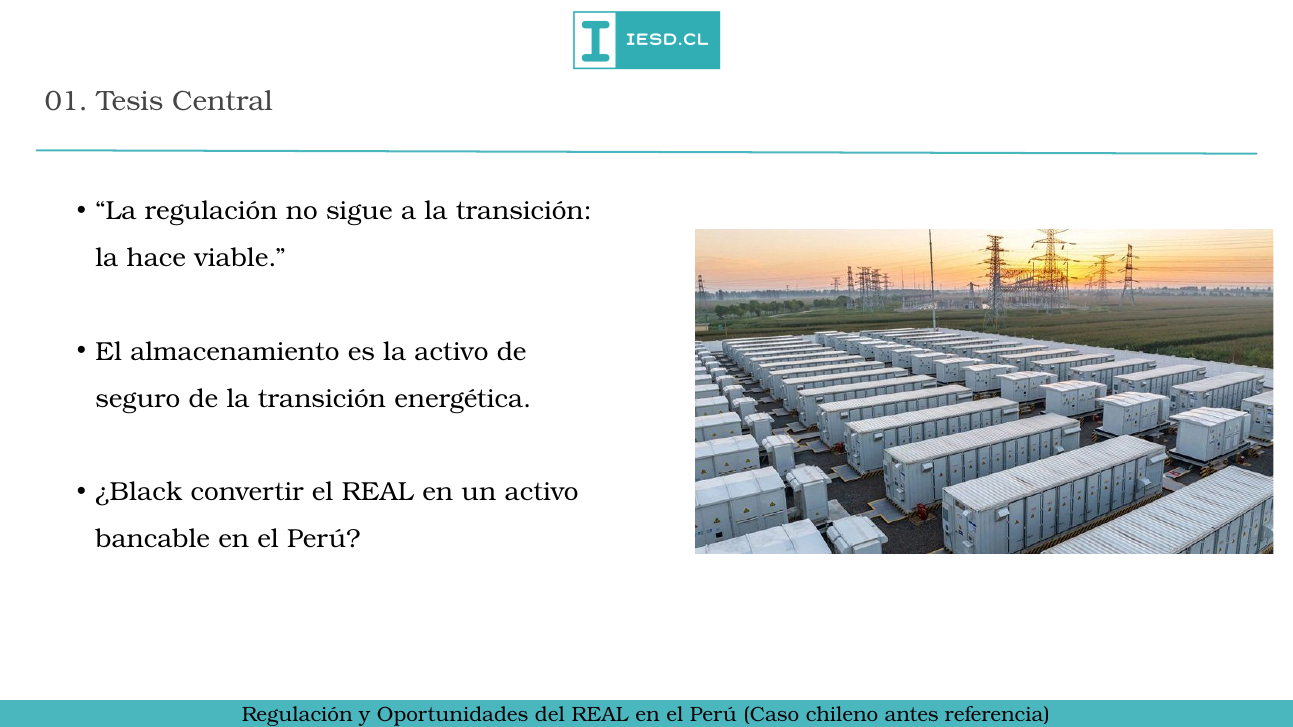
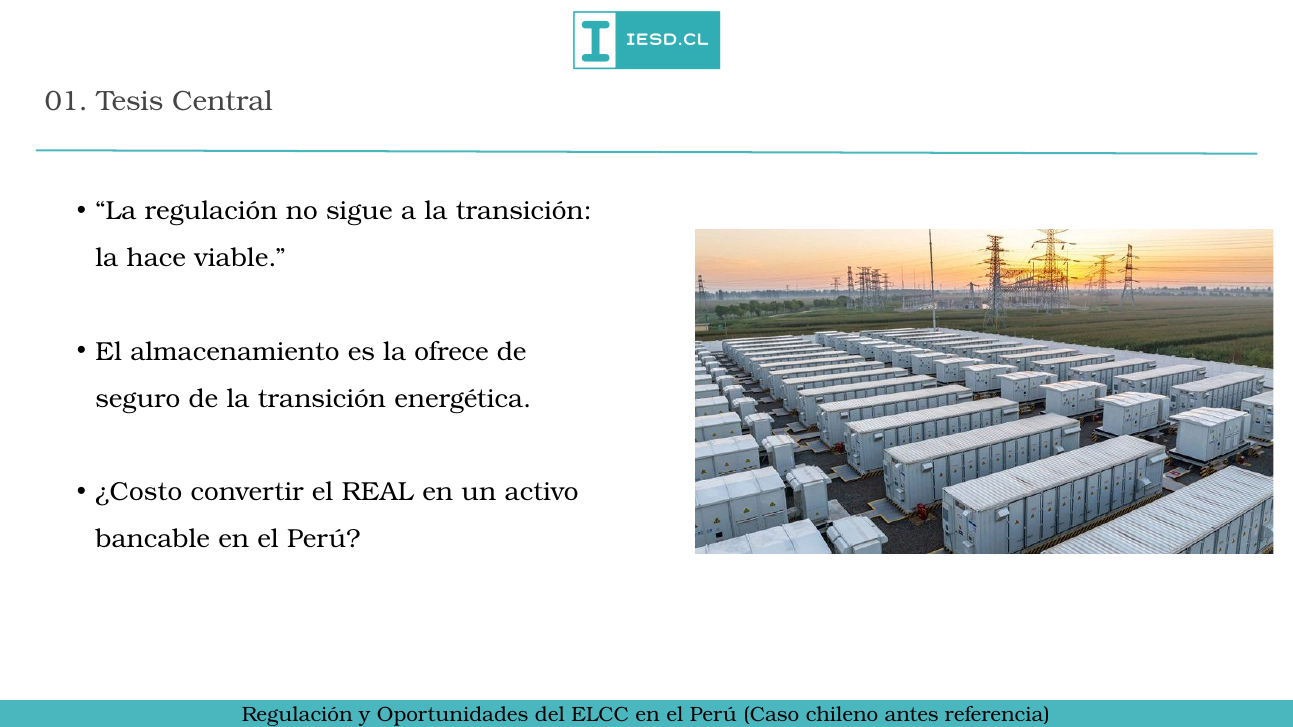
la activo: activo -> ofrece
¿Black: ¿Black -> ¿Costo
del REAL: REAL -> ELCC
